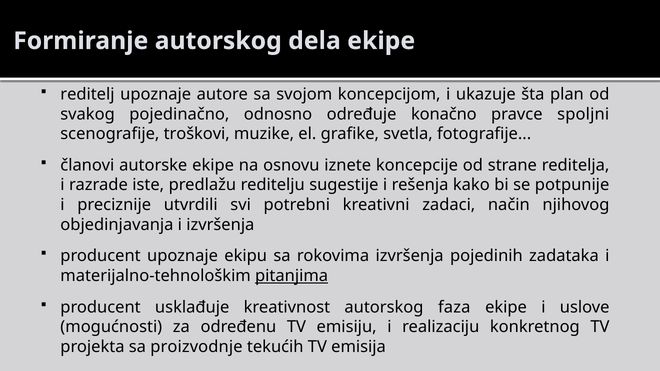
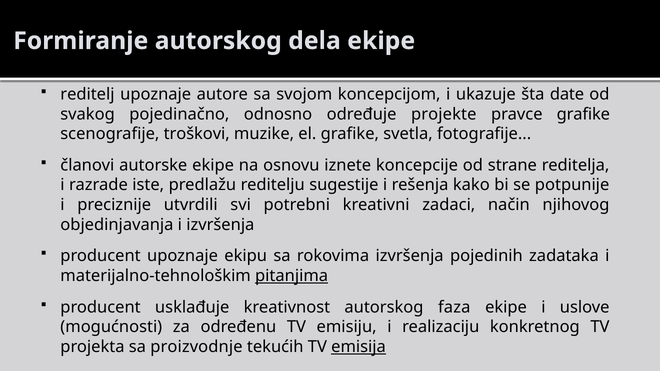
plan: plan -> date
konačno: konačno -> projekte
pravce spoljni: spoljni -> grafike
emisija underline: none -> present
